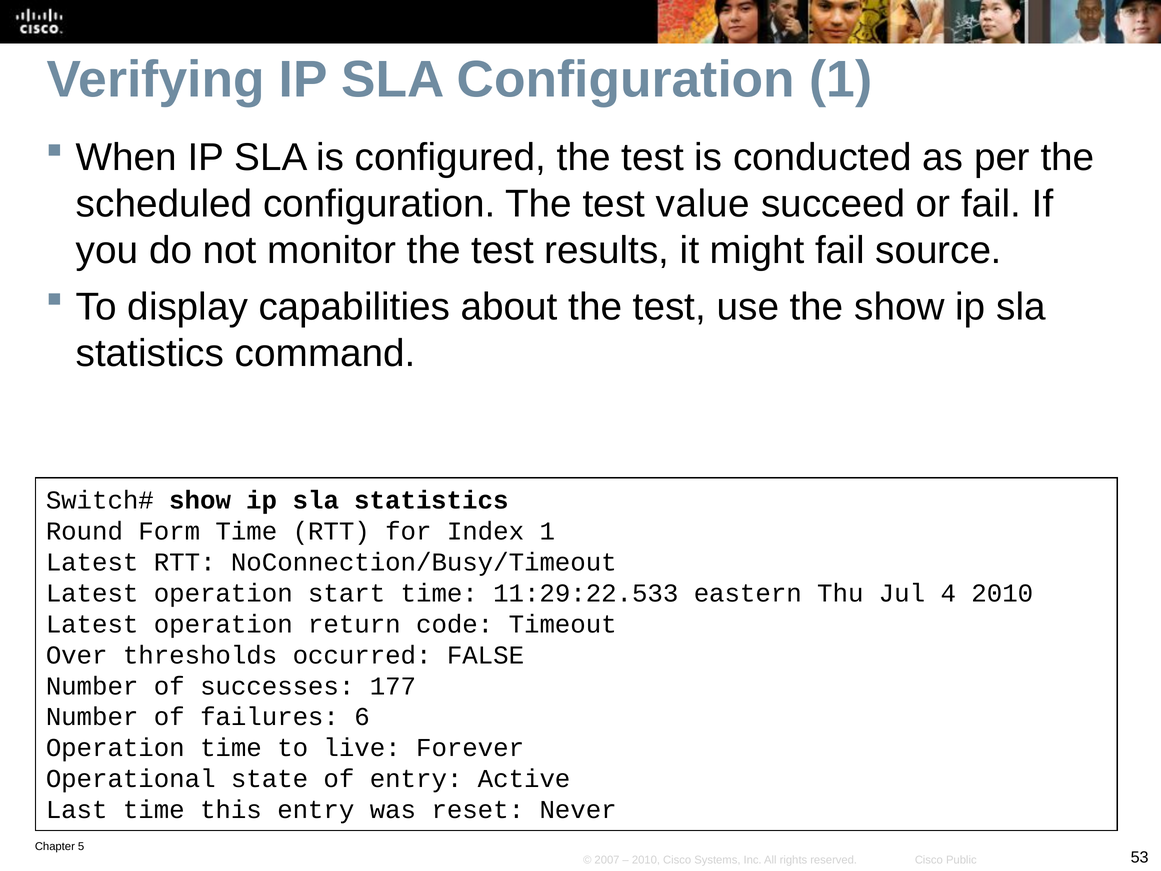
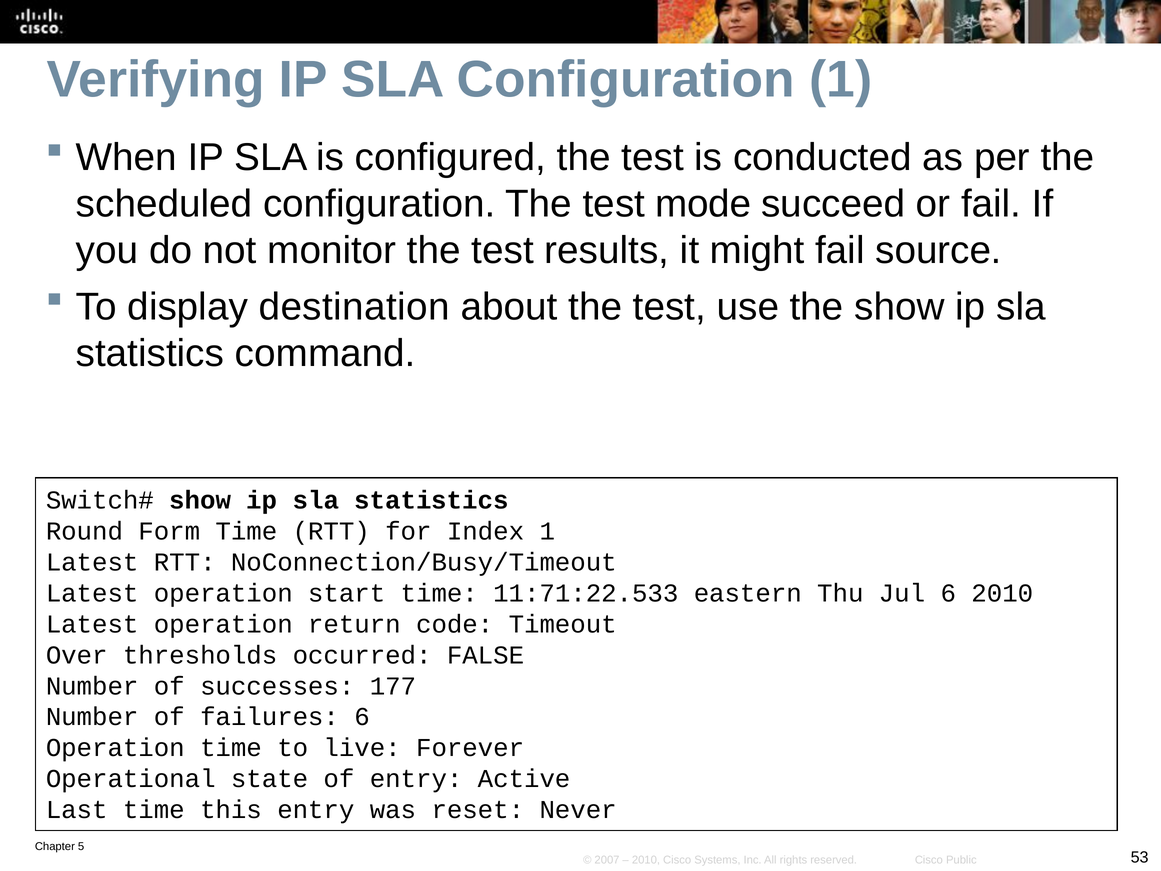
value: value -> mode
capabilities: capabilities -> destination
11:29:22.533: 11:29:22.533 -> 11:71:22.533
Jul 4: 4 -> 6
